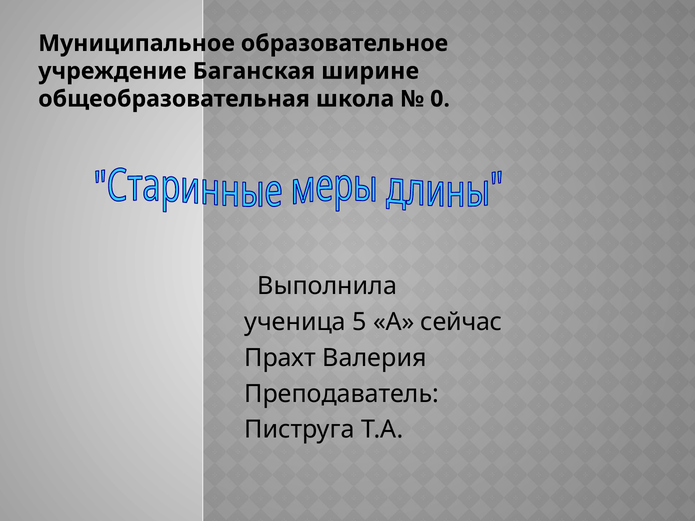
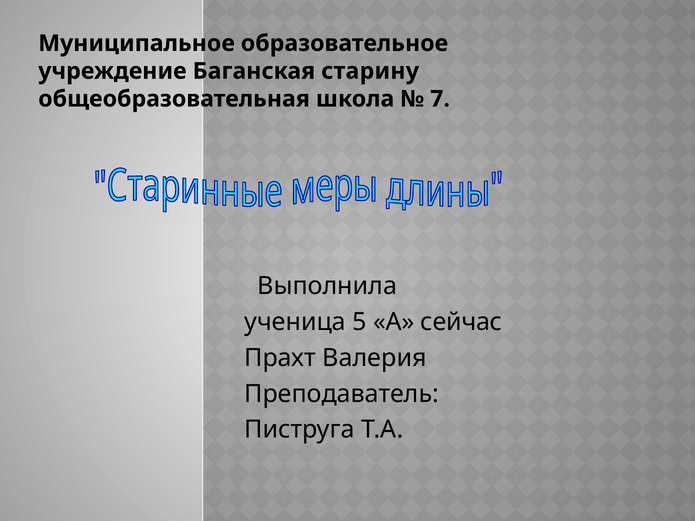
ширине: ширине -> старину
0: 0 -> 7
